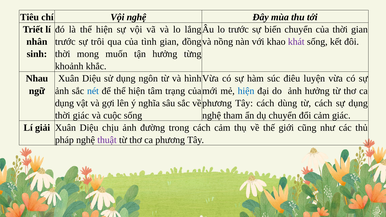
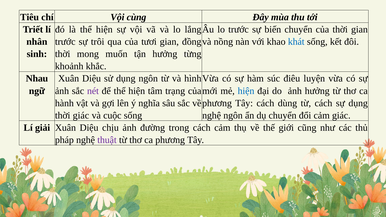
Vội nghệ: nghệ -> cùng
tình: tình -> tươi
khát colour: purple -> blue
nét colour: blue -> purple
dụng at (64, 103): dụng -> hành
nghệ tham: tham -> ngôn
